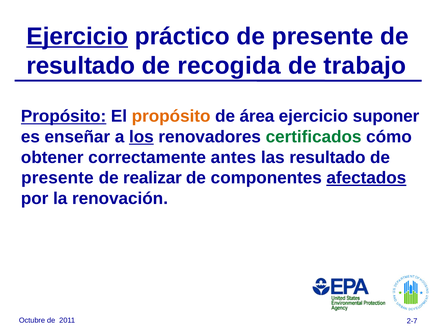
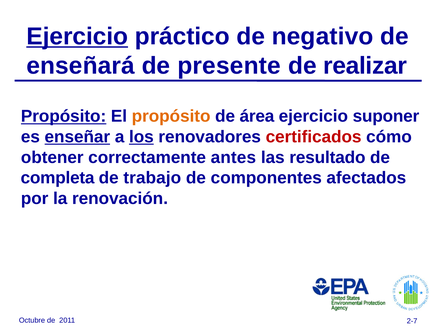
práctico de presente: presente -> negativo
resultado at (81, 66): resultado -> enseñará
recogida: recogida -> presente
trabajo: trabajo -> realizar
enseñar underline: none -> present
certificados colour: green -> red
presente at (57, 178): presente -> completa
realizar: realizar -> trabajo
afectados underline: present -> none
